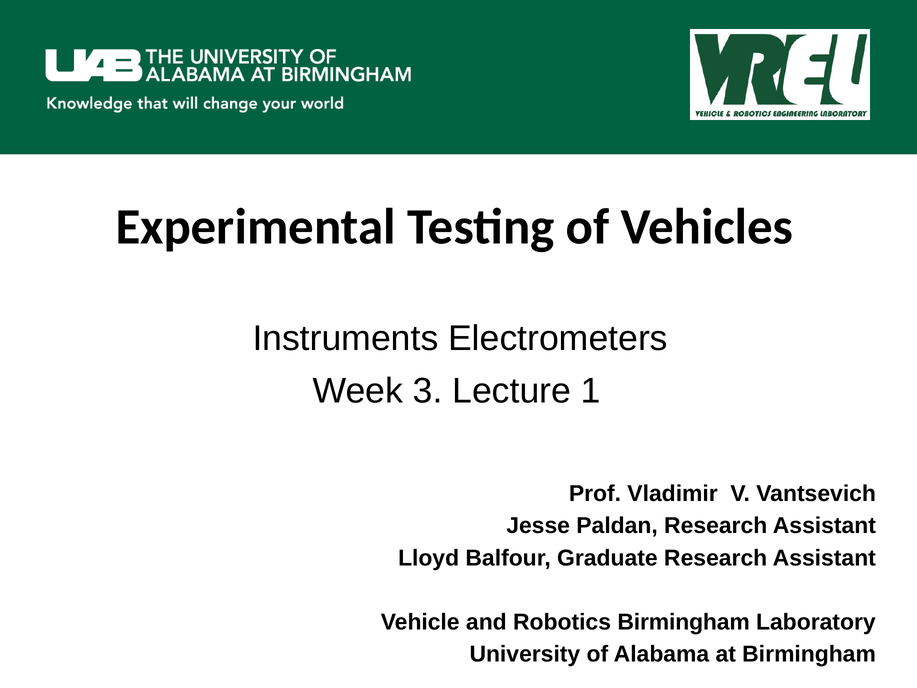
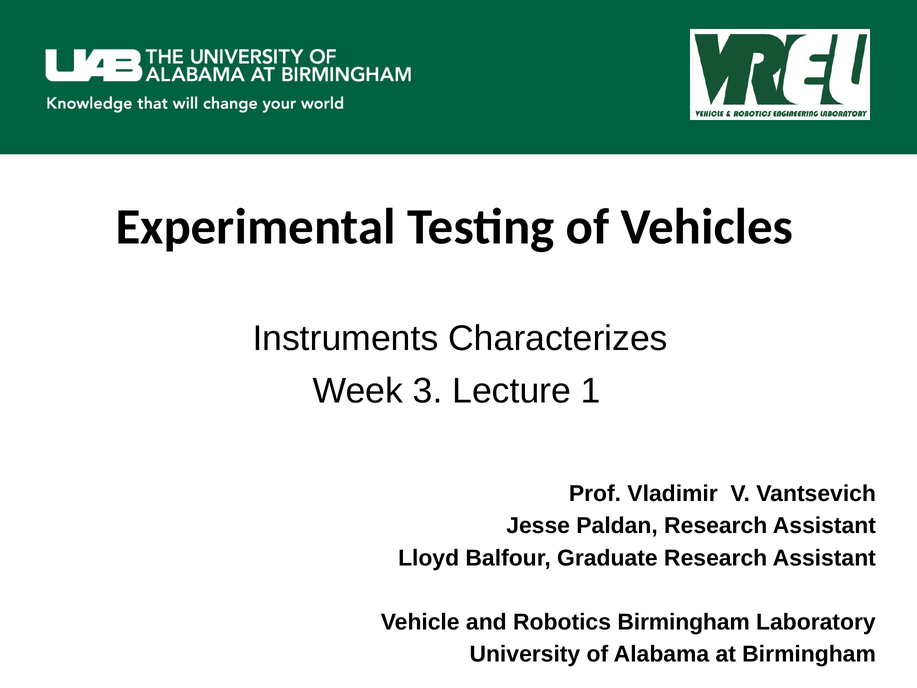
Electrometers: Electrometers -> Characterizes
